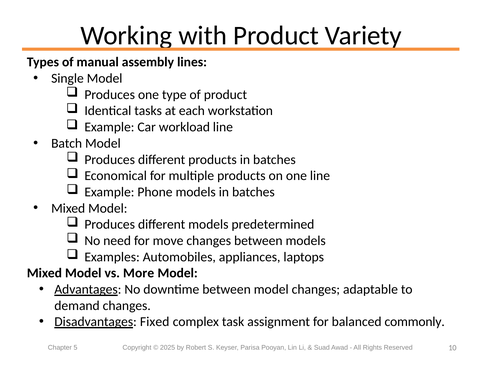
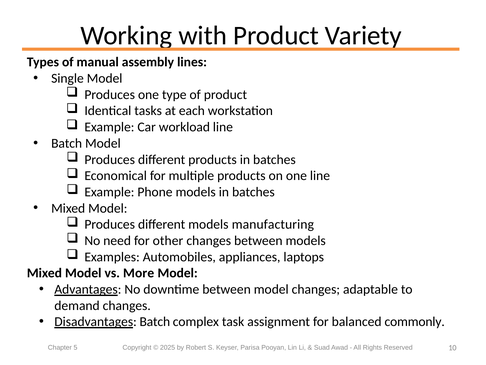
predetermined: predetermined -> manufacturing
move: move -> other
Disadvantages Fixed: Fixed -> Batch
